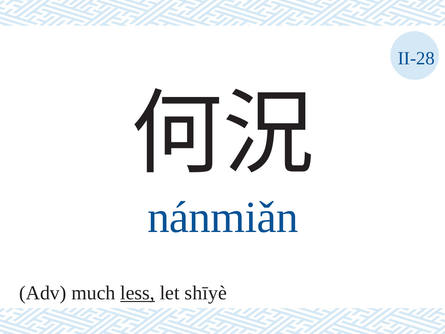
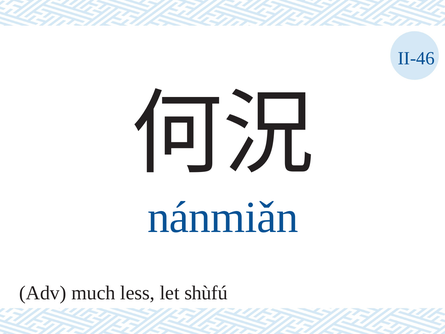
II-28: II-28 -> II-46
less underline: present -> none
shīyè: shīyè -> shùfú
